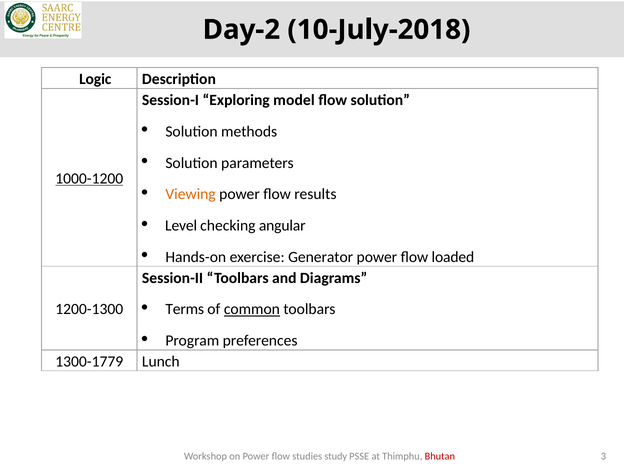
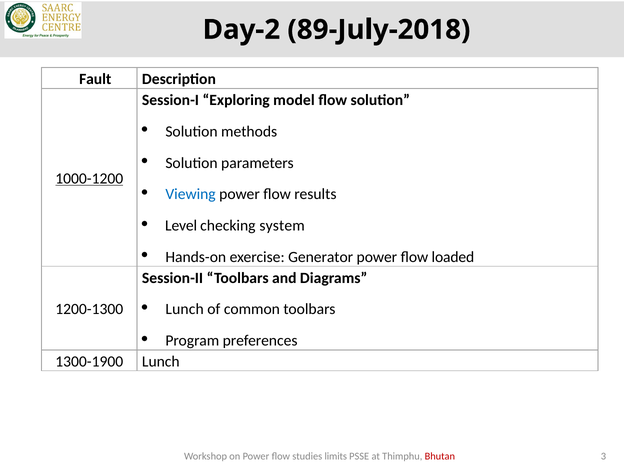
10-July-2018: 10-July-2018 -> 89-July-2018
Logic: Logic -> Fault
Viewing colour: orange -> blue
angular: angular -> system
Terms at (185, 309): Terms -> Lunch
common underline: present -> none
1300-1779: 1300-1779 -> 1300-1900
study: study -> limits
